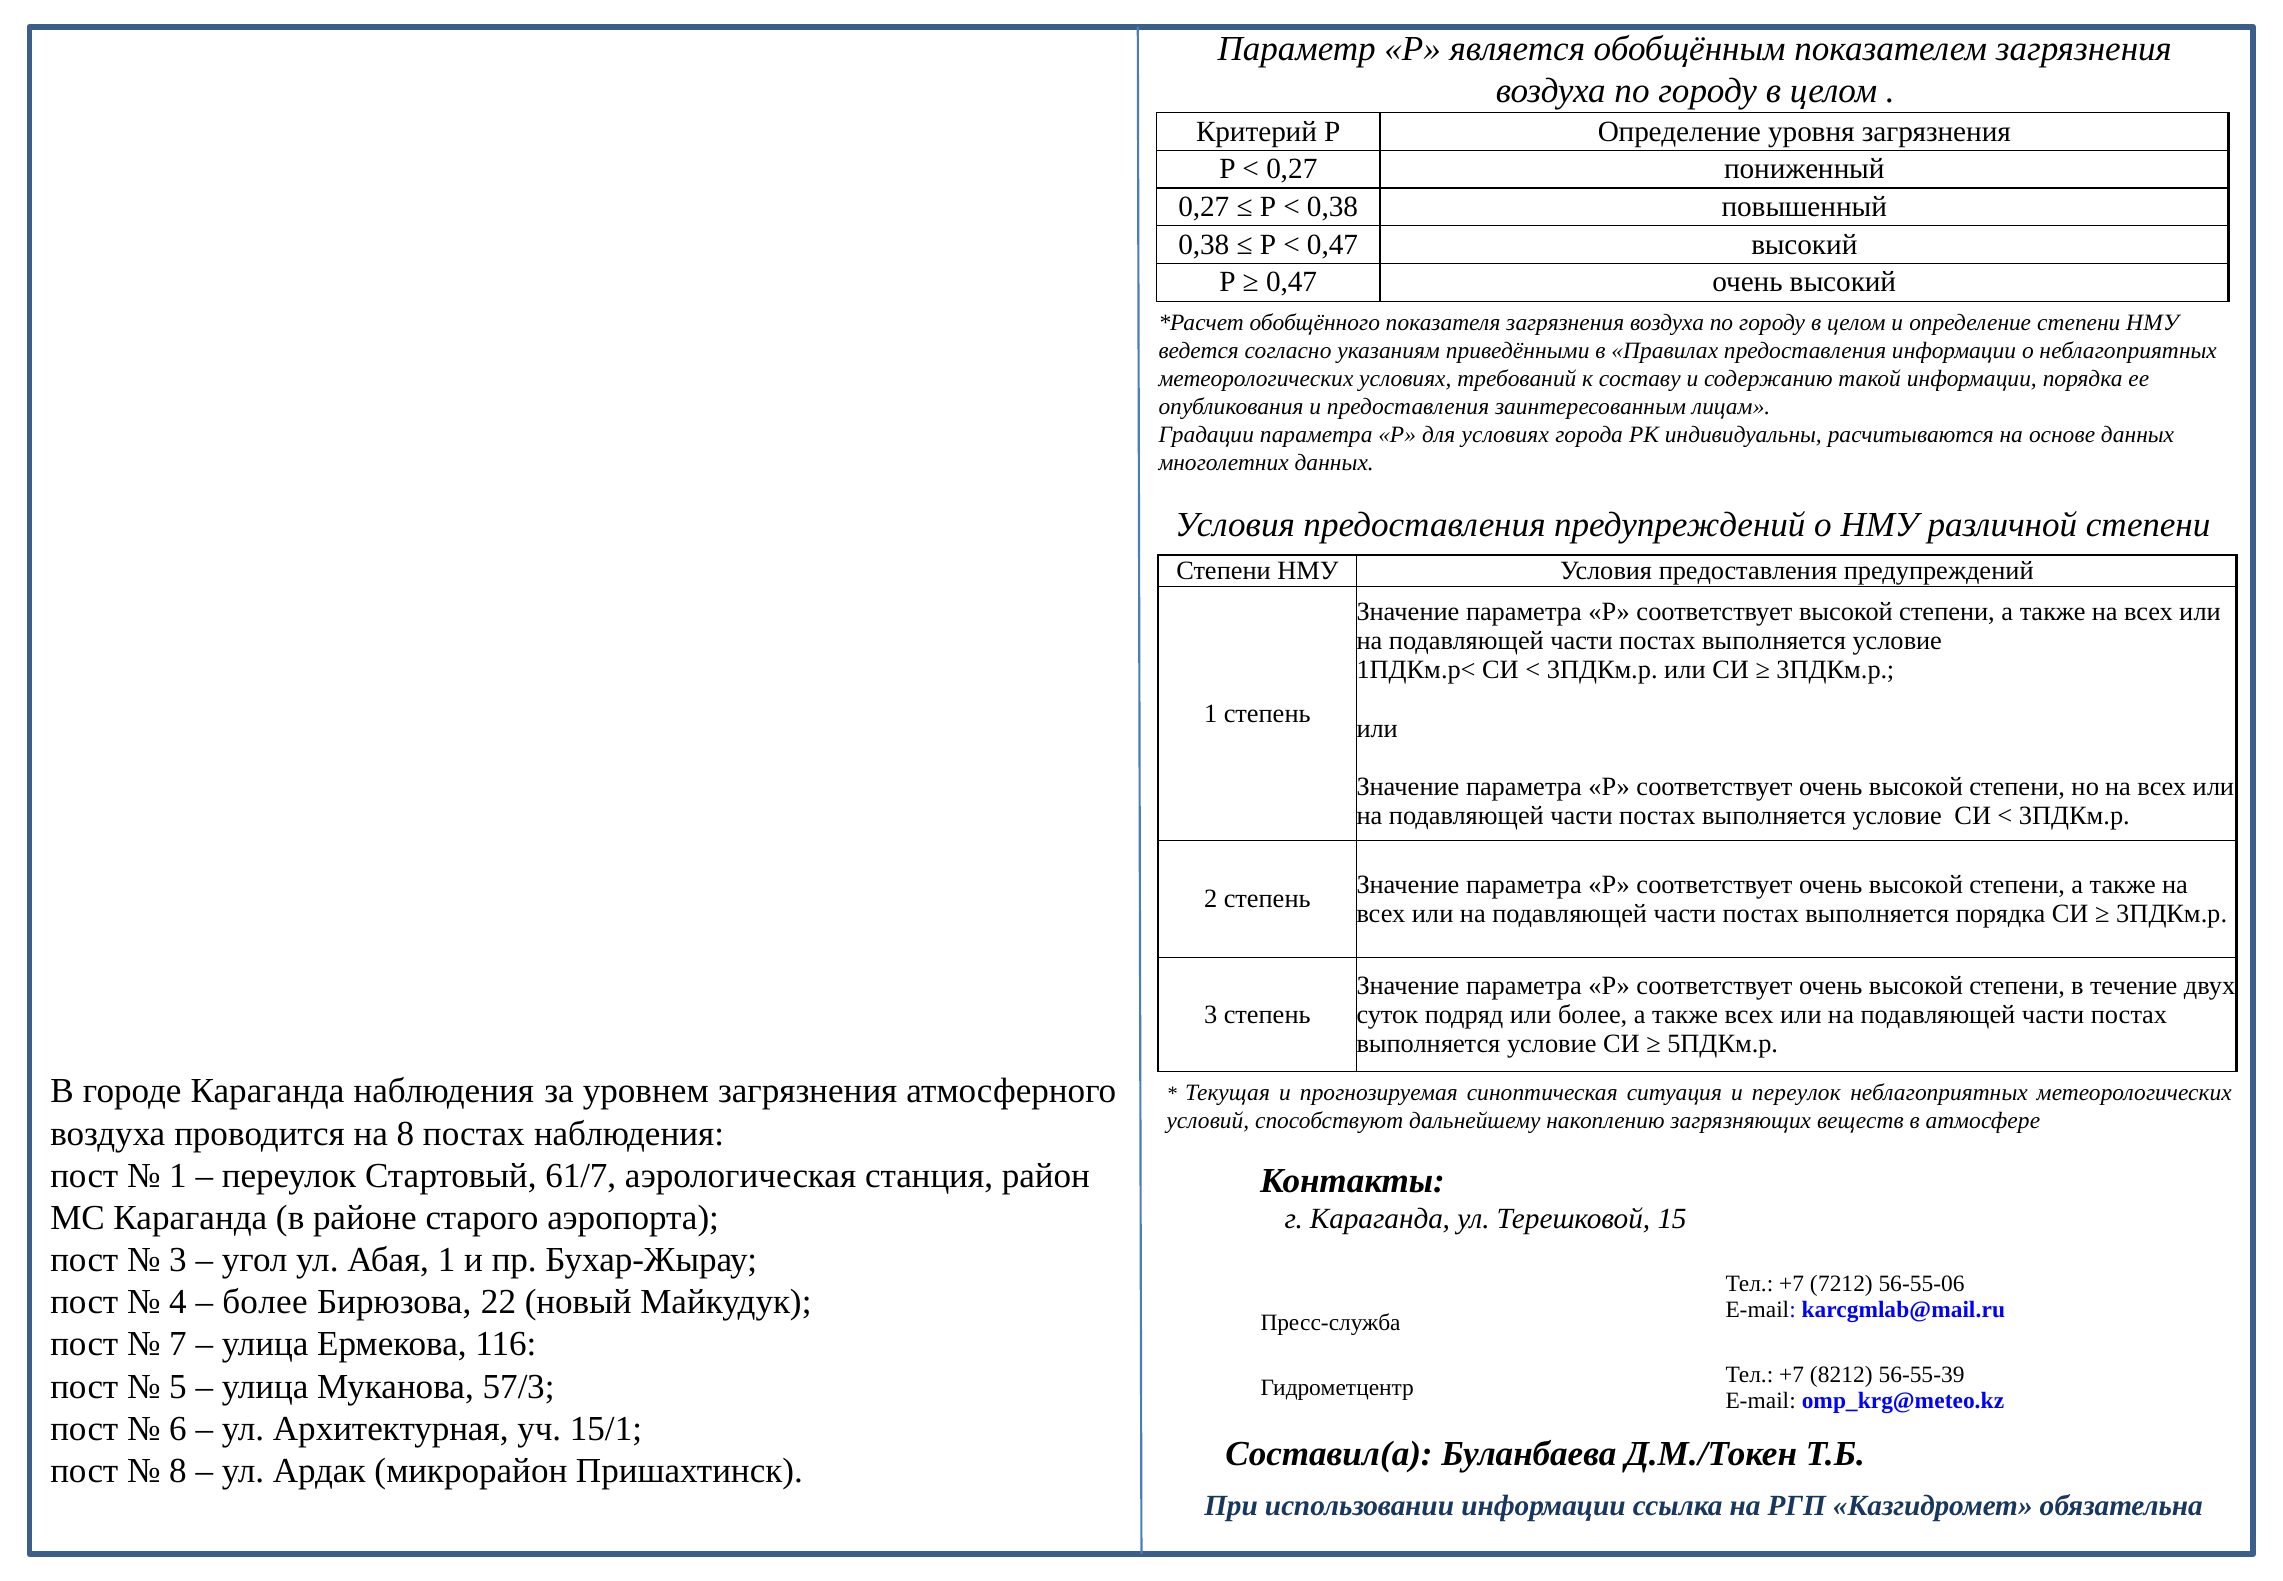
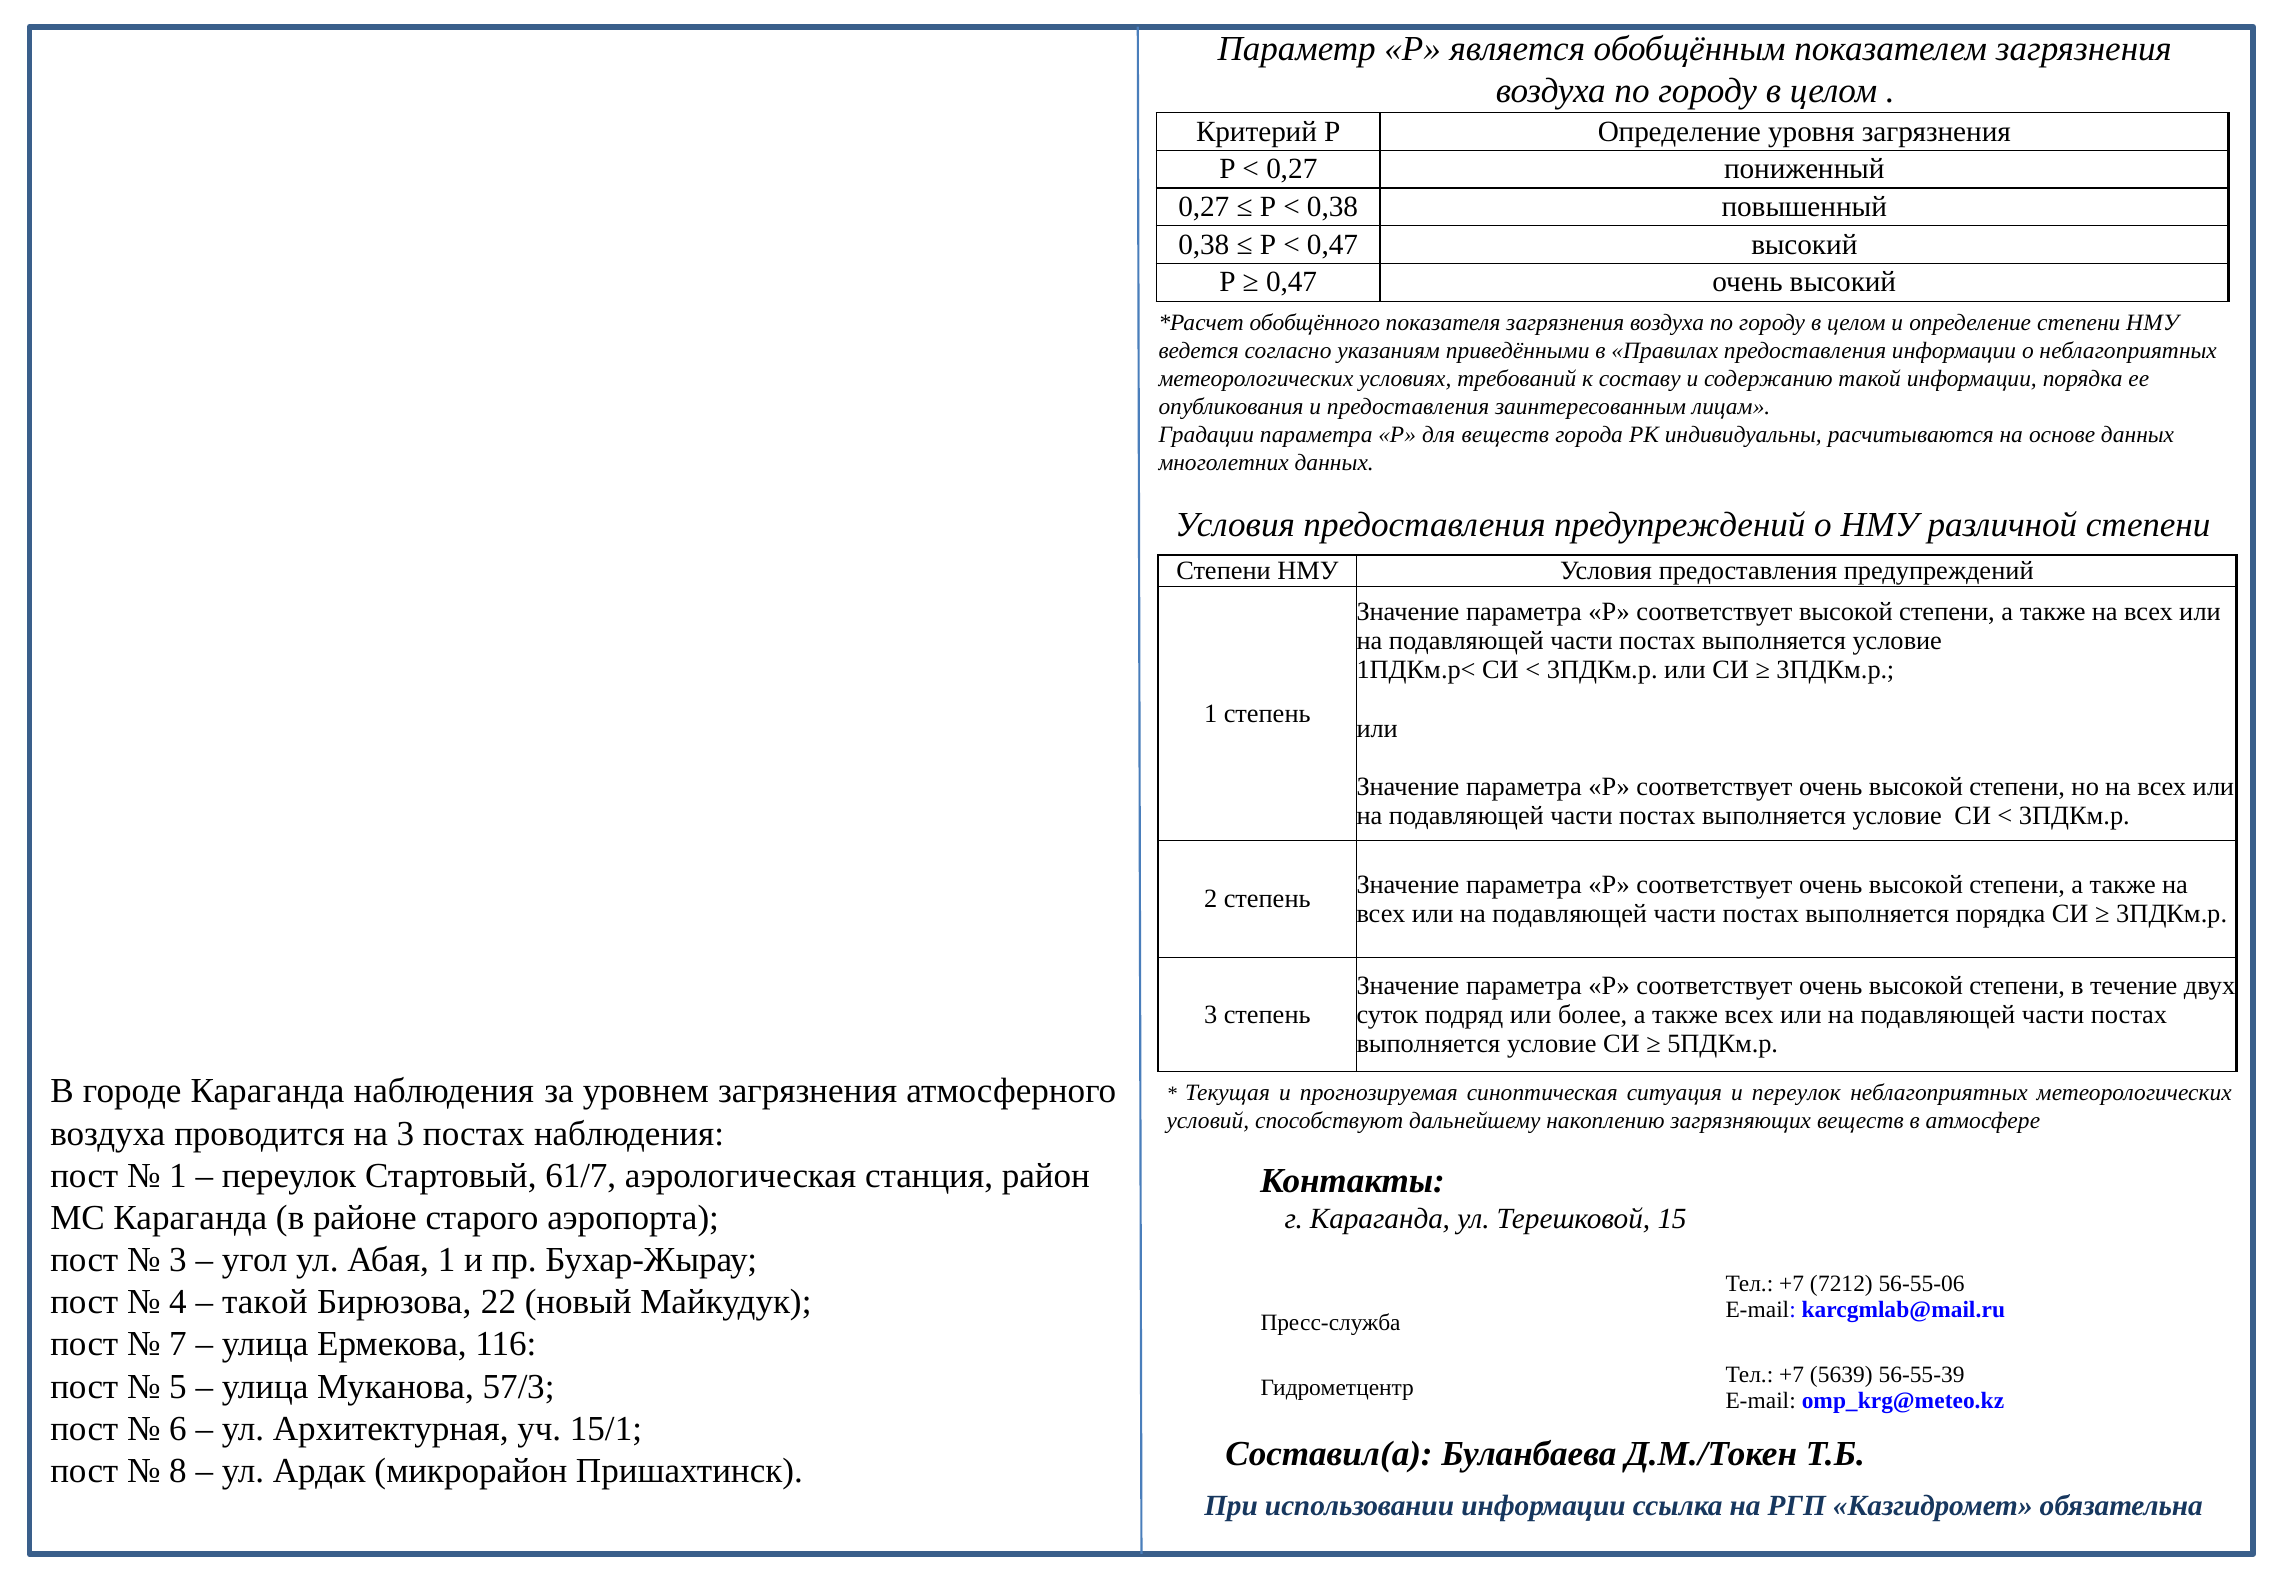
для условиях: условиях -> веществ
на 8: 8 -> 3
более at (265, 1302): более -> такой
8212: 8212 -> 5639
